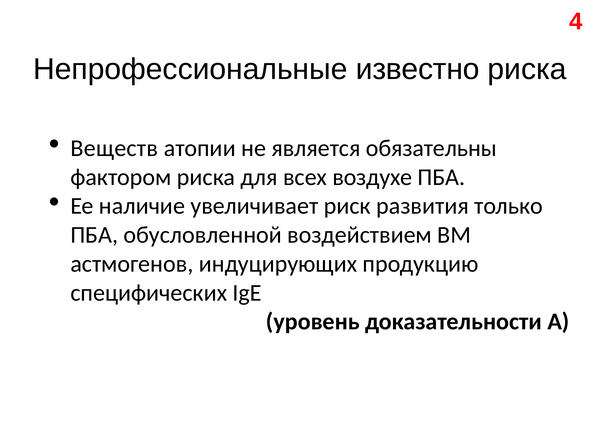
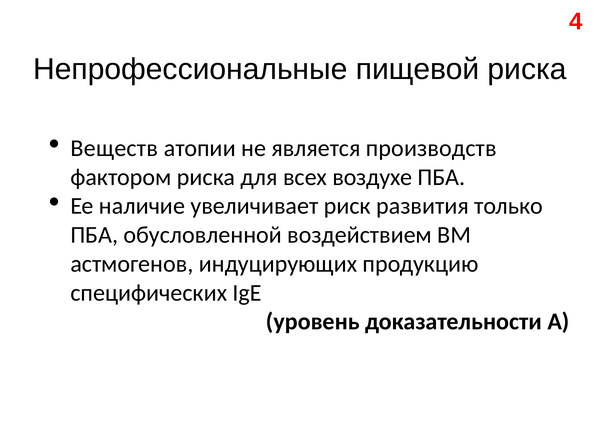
известно: известно -> пищевой
обязательны: обязательны -> производств
